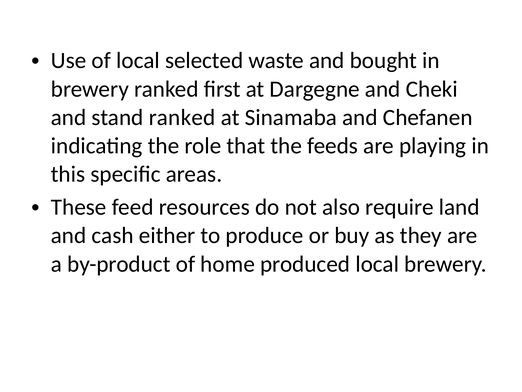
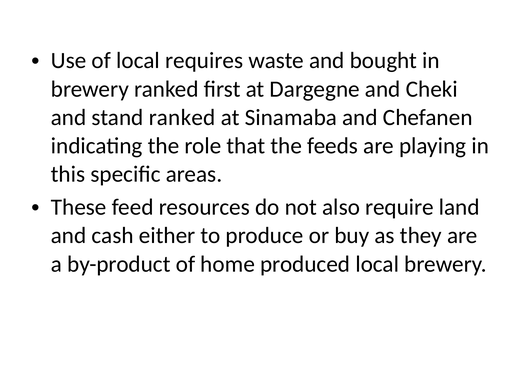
selected: selected -> requires
